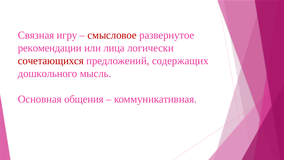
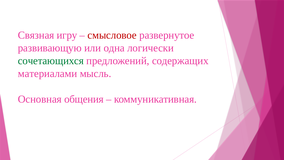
рекомендации: рекомендации -> развивающую
лица: лица -> одна
сочетающихся colour: red -> green
дошкольного: дошкольного -> материалами
